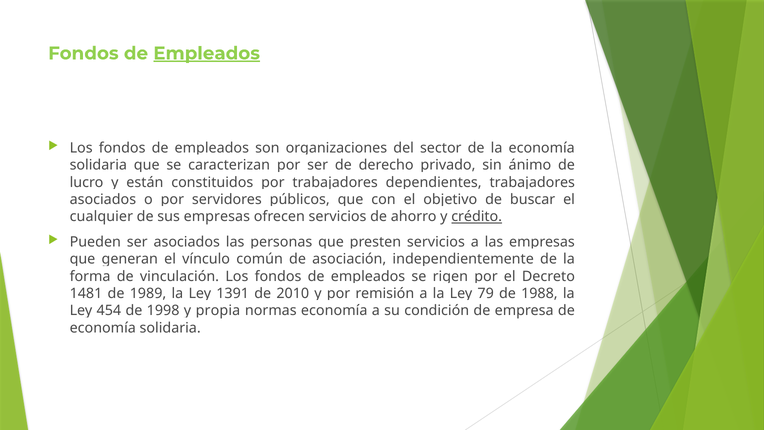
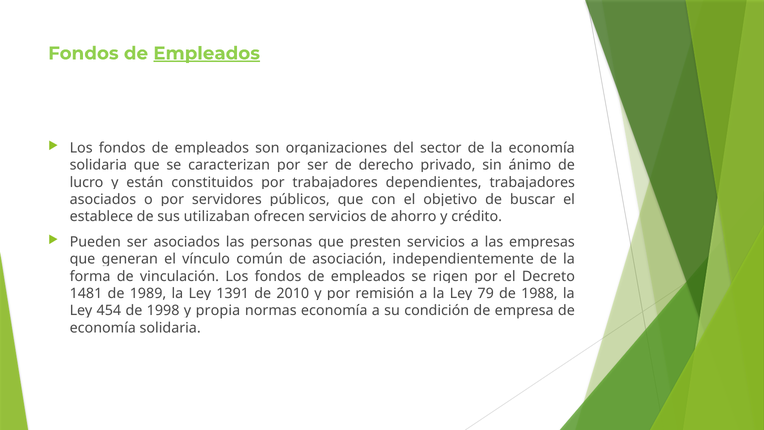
cualquier: cualquier -> establece
sus empresas: empresas -> utilizaban
crédito underline: present -> none
